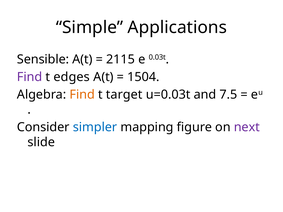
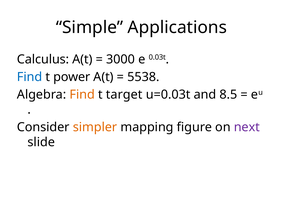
Sensible: Sensible -> Calculus
2115: 2115 -> 3000
Find at (30, 77) colour: purple -> blue
edges: edges -> power
1504: 1504 -> 5538
7.5: 7.5 -> 8.5
simpler colour: blue -> orange
